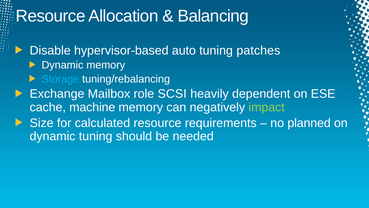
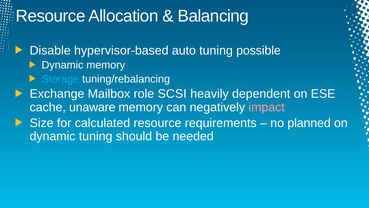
patches: patches -> possible
machine: machine -> unaware
impact colour: light green -> pink
